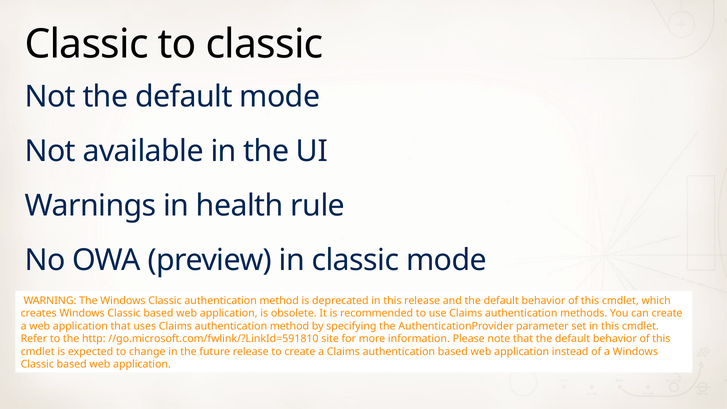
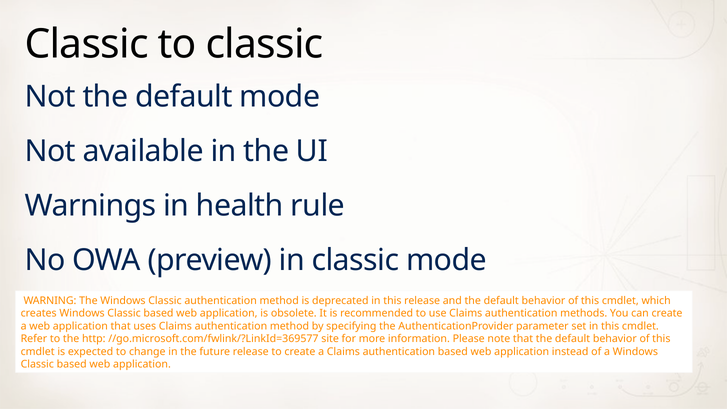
//go.microsoft.com/fwlink/?LinkId=591810: //go.microsoft.com/fwlink/?LinkId=591810 -> //go.microsoft.com/fwlink/?LinkId=369577
